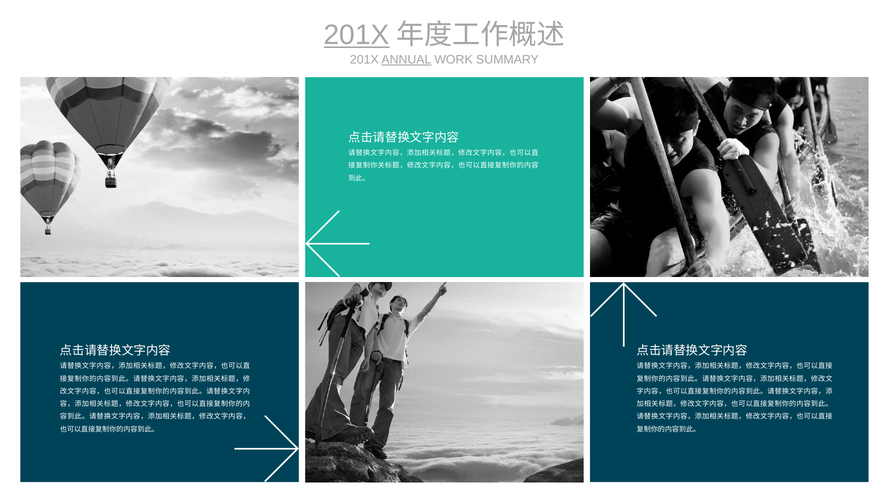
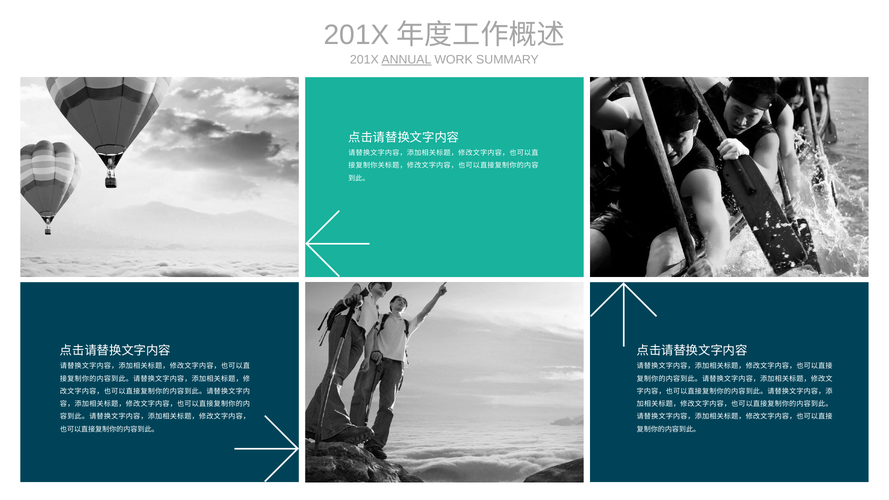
201X at (357, 35) underline: present -> none
